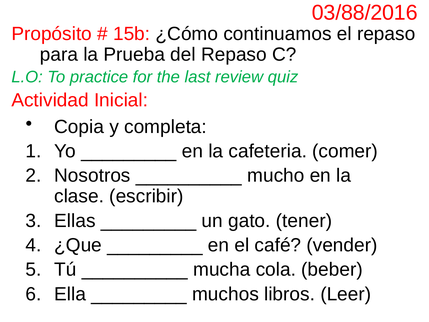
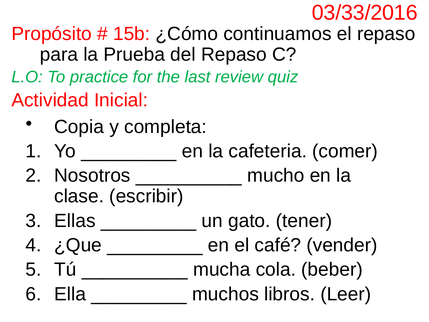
03/88/2016: 03/88/2016 -> 03/33/2016
